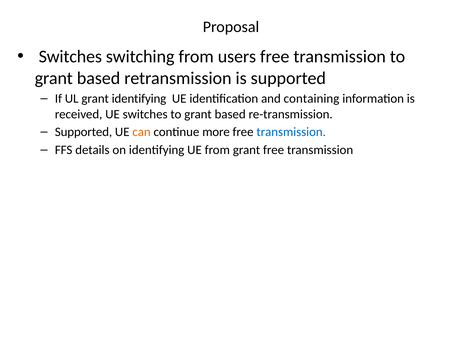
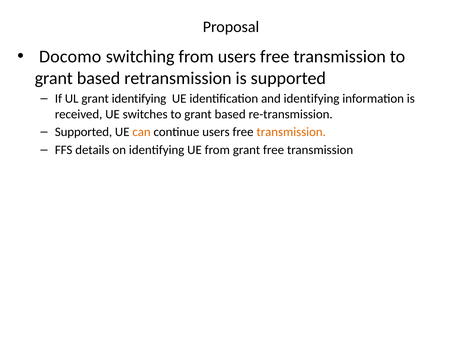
Switches at (70, 57): Switches -> Docomo
and containing: containing -> identifying
continue more: more -> users
transmission at (291, 132) colour: blue -> orange
